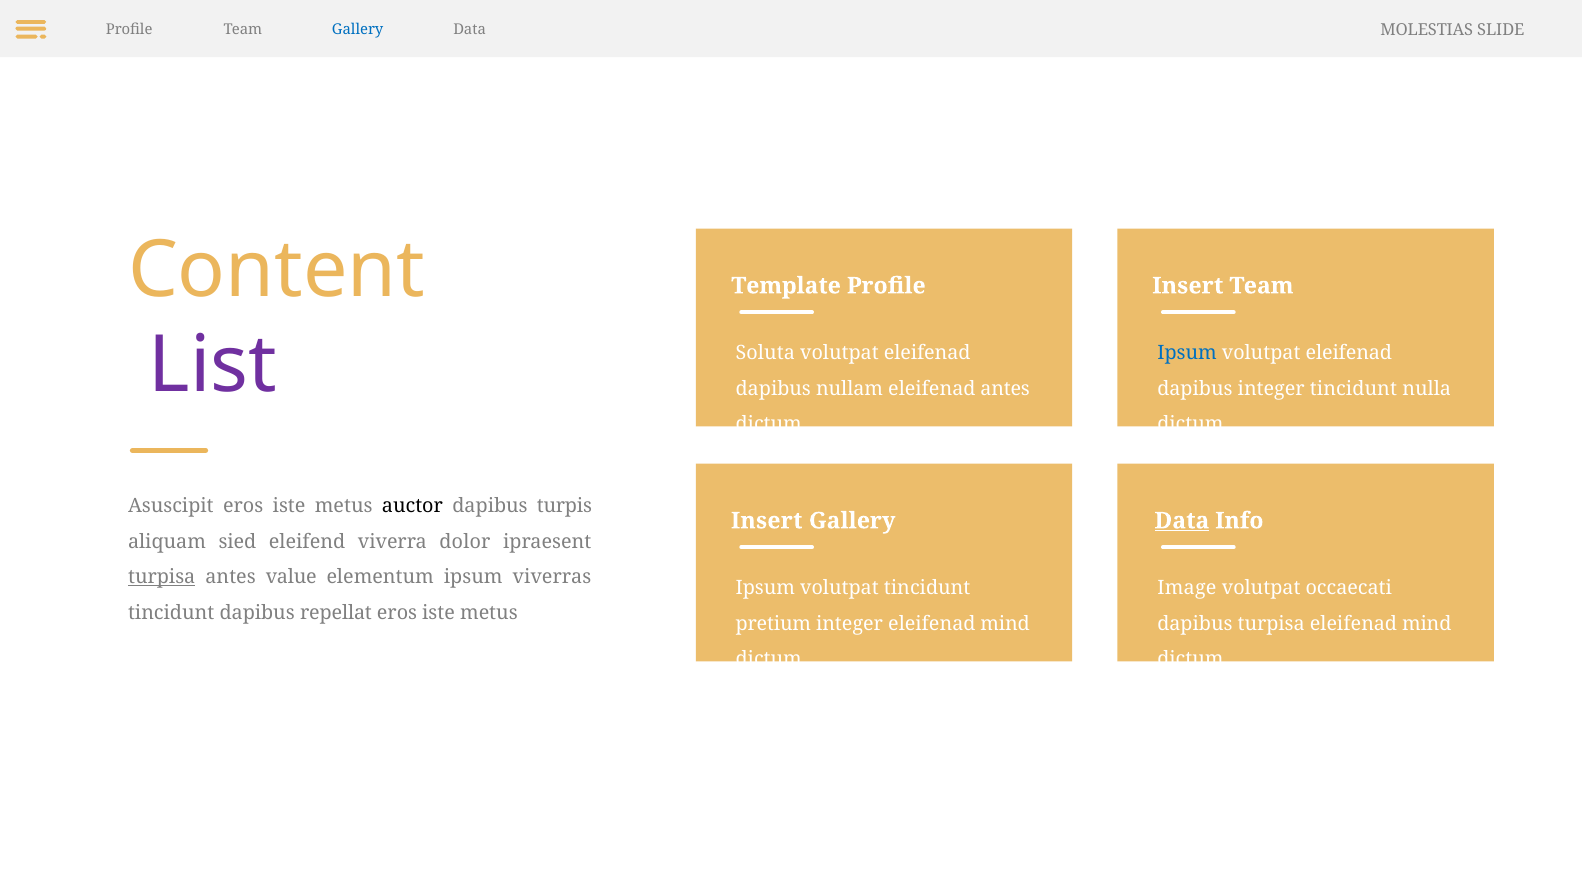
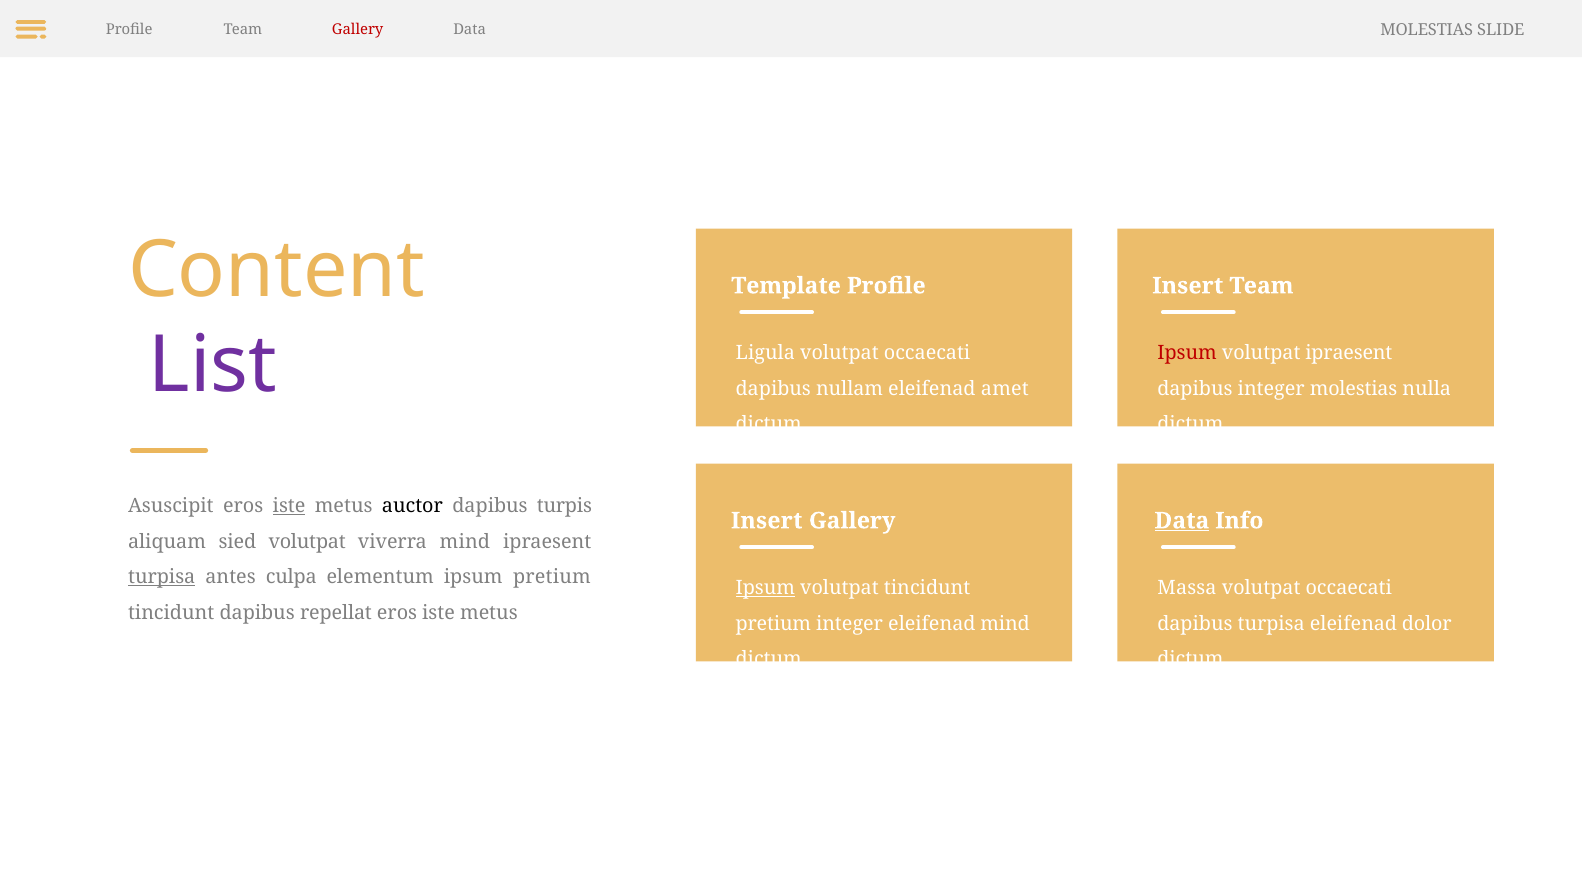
Gallery at (358, 29) colour: blue -> red
Soluta: Soluta -> Ligula
eleifenad at (927, 353): eleifenad -> occaecati
Ipsum at (1187, 353) colour: blue -> red
eleifenad at (1349, 353): eleifenad -> ipraesent
eleifenad antes: antes -> amet
integer tincidunt: tincidunt -> molestias
iste at (289, 506) underline: none -> present
sied eleifend: eleifend -> volutpat
viverra dolor: dolor -> mind
value: value -> culpa
ipsum viverras: viverras -> pretium
Ipsum at (765, 588) underline: none -> present
Image: Image -> Massa
mind at (1427, 623): mind -> dolor
